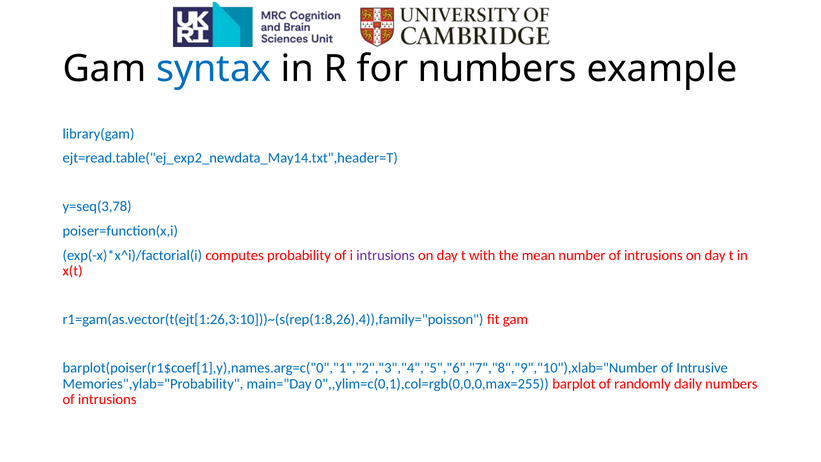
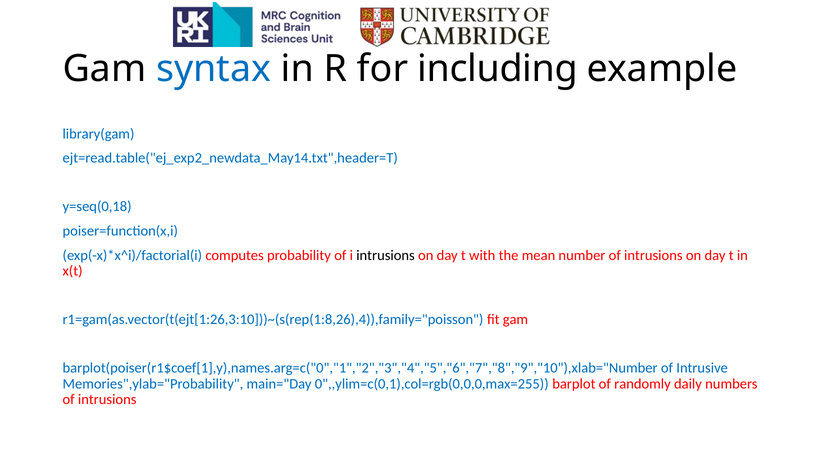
for numbers: numbers -> including
y=seq(3,78: y=seq(3,78 -> y=seq(0,18
intrusions at (386, 255) colour: purple -> black
